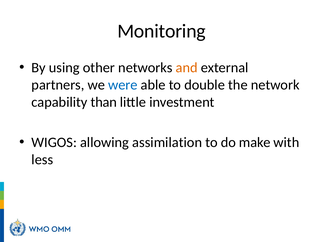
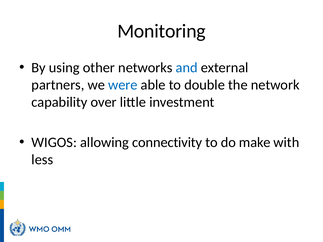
and colour: orange -> blue
than: than -> over
assimilation: assimilation -> connectivity
